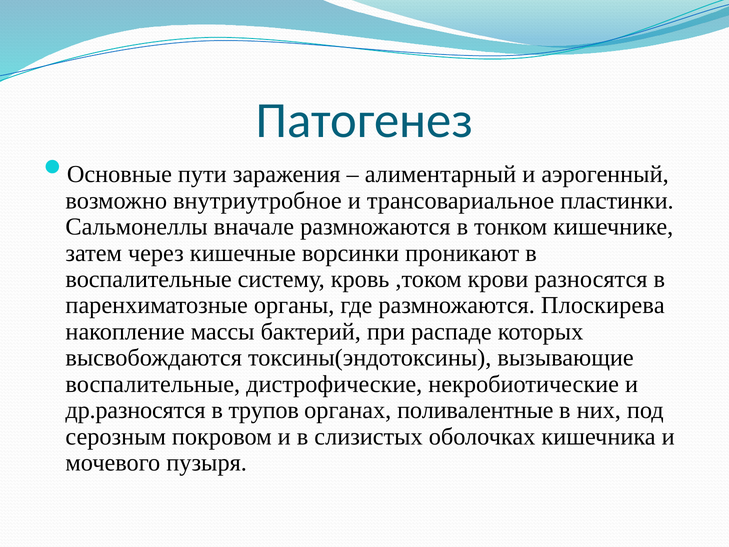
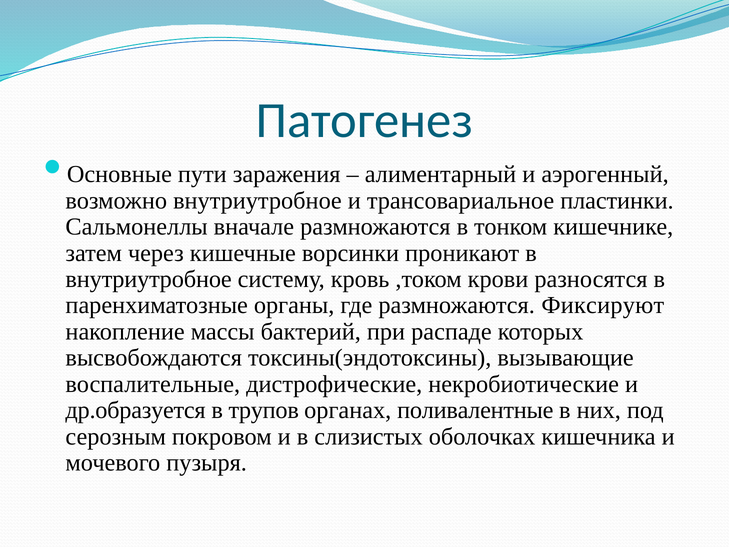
воспалительные at (149, 279): воспалительные -> внутриутробное
Плоскирева: Плоскирева -> Фиксируют
др.разносятся: др.разносятся -> др.образуется
